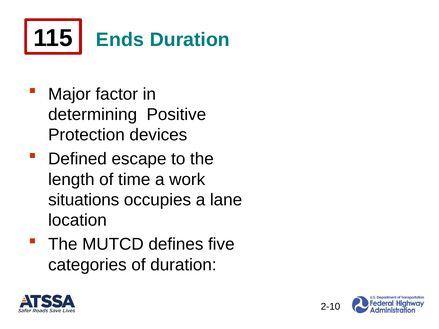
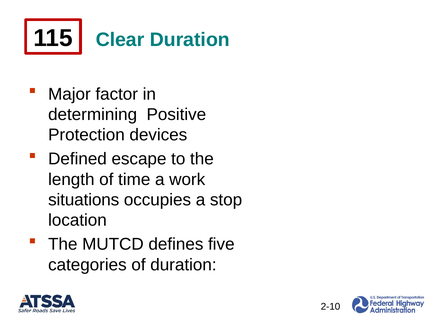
Ends: Ends -> Clear
lane: lane -> stop
